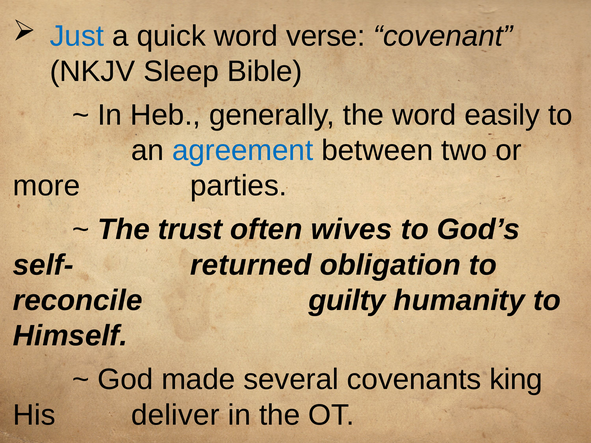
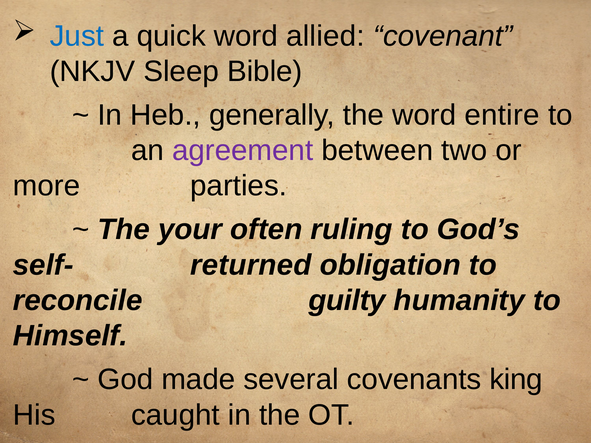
verse: verse -> allied
easily: easily -> entire
agreement colour: blue -> purple
trust: trust -> your
wives: wives -> ruling
deliver: deliver -> caught
